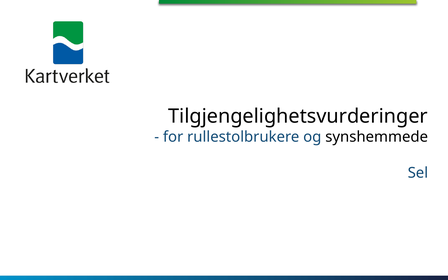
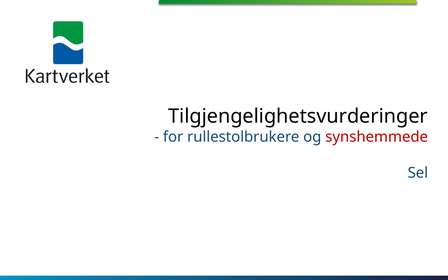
synshemmede colour: black -> red
